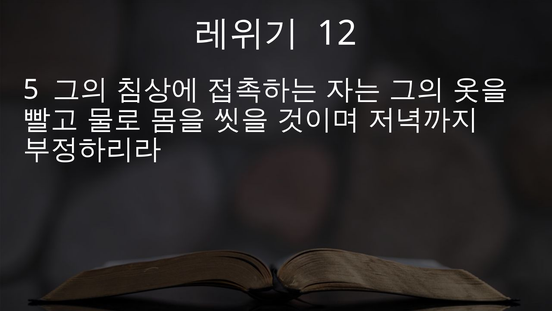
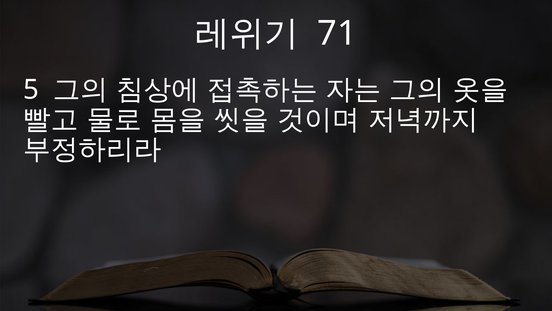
12: 12 -> 71
